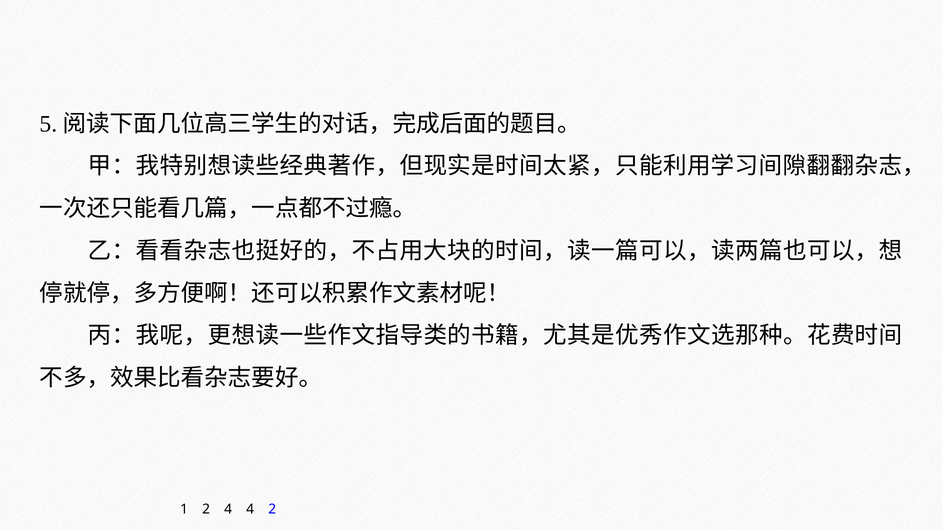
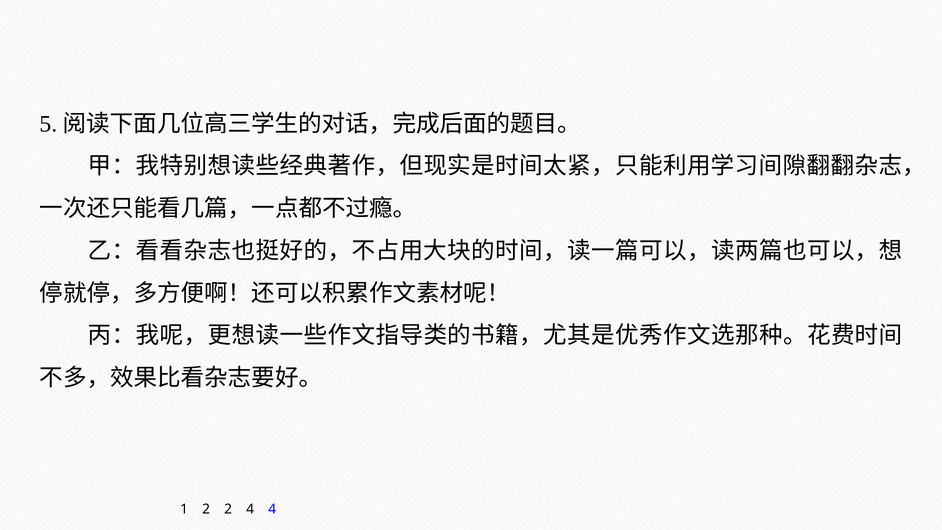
2 4: 4 -> 2
4 2: 2 -> 4
